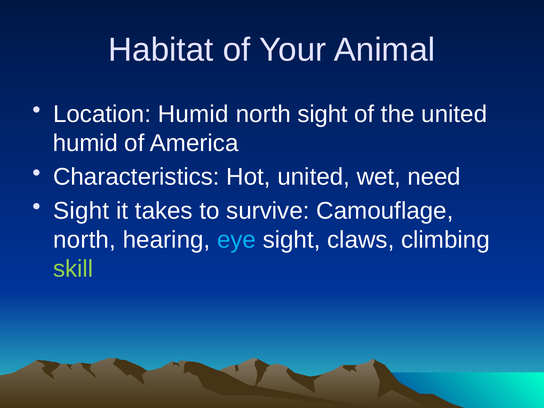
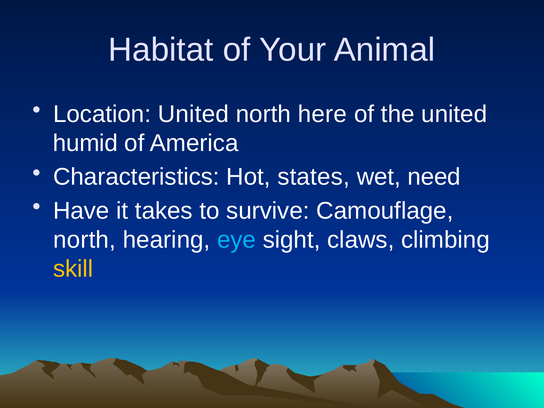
Location Humid: Humid -> United
north sight: sight -> here
Hot united: united -> states
Sight at (81, 211): Sight -> Have
skill colour: light green -> yellow
